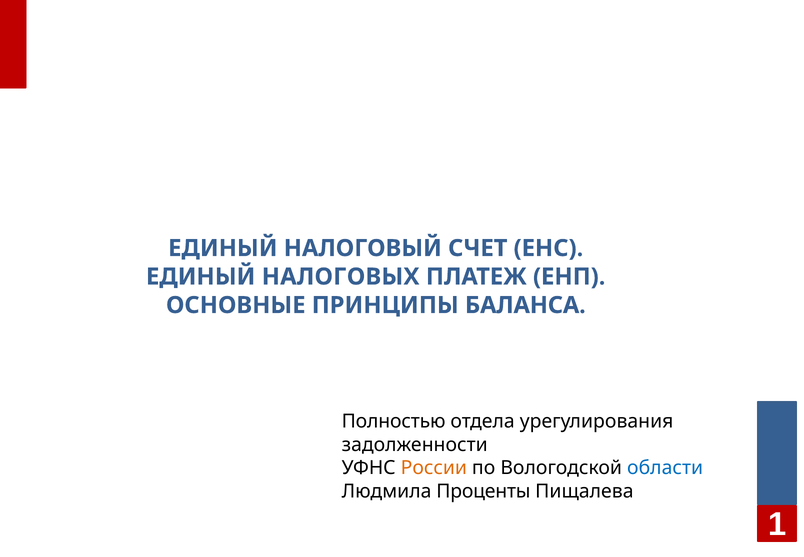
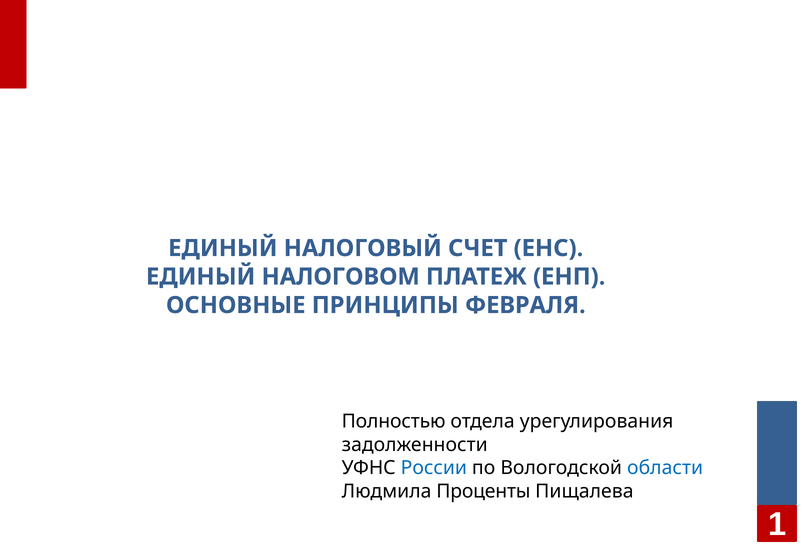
НАЛОГОВЫХ: НАЛОГОВЫХ -> НАЛОГОВОМ
БАЛАНСА: БАЛАНСА -> ФЕВРАЛЯ
России colour: orange -> blue
